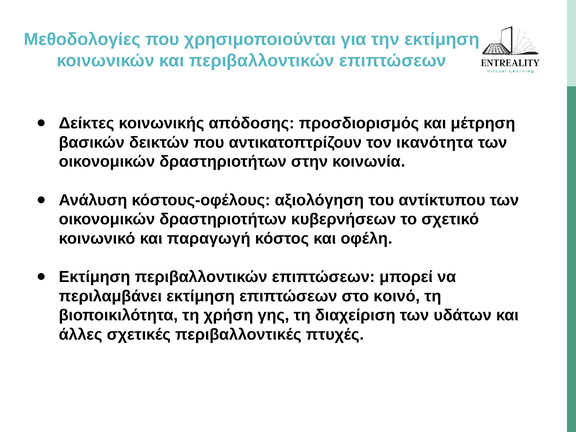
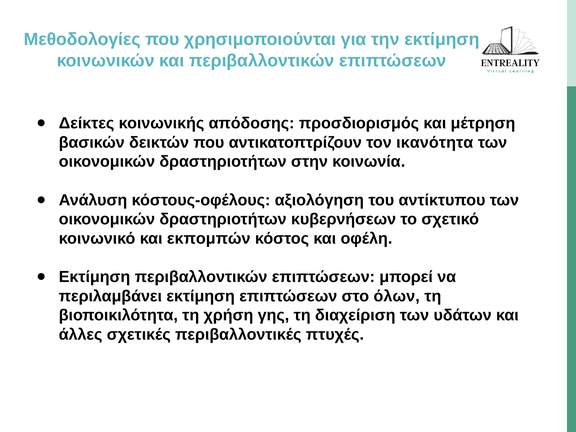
παραγωγή: παραγωγή -> εκπομπών
κοινό: κοινό -> όλων
